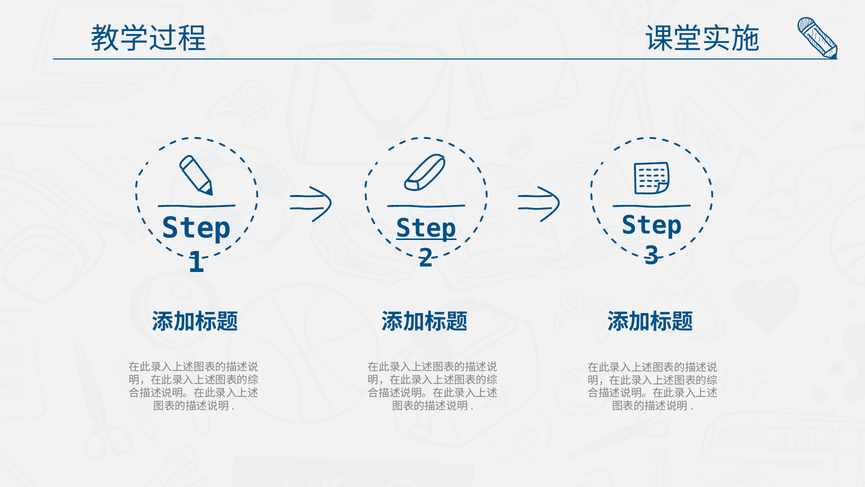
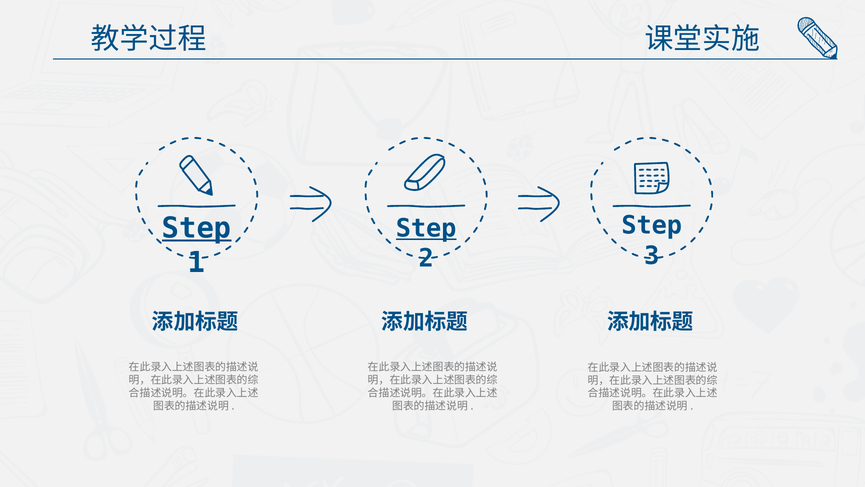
Step at (197, 228) underline: none -> present
